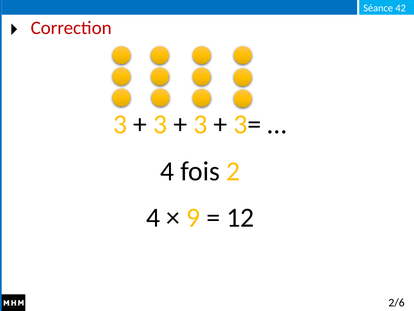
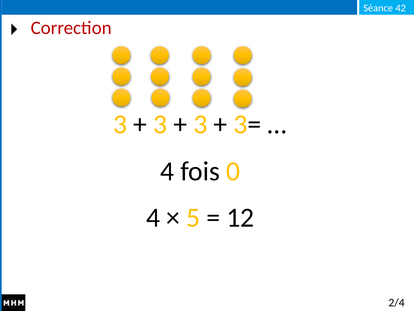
2: 2 -> 0
9: 9 -> 5
2/6: 2/6 -> 2/4
